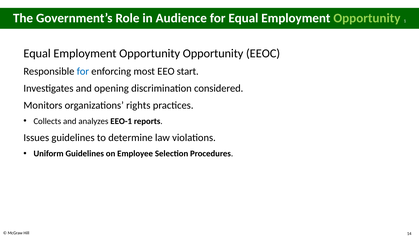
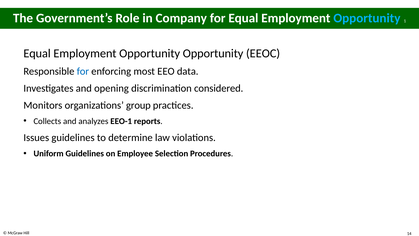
Audience: Audience -> Company
Opportunity at (367, 18) colour: light green -> light blue
start: start -> data
rights: rights -> group
